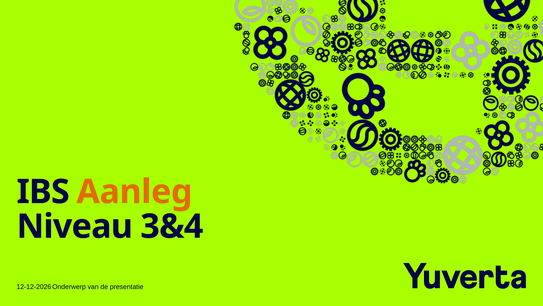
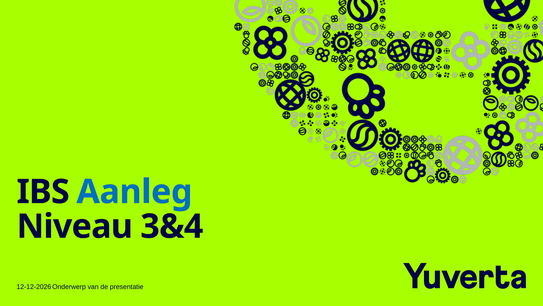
Aanleg colour: orange -> blue
